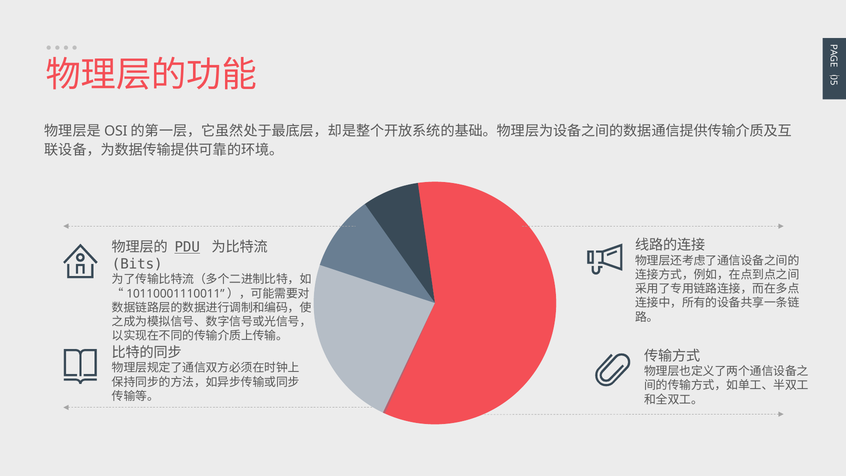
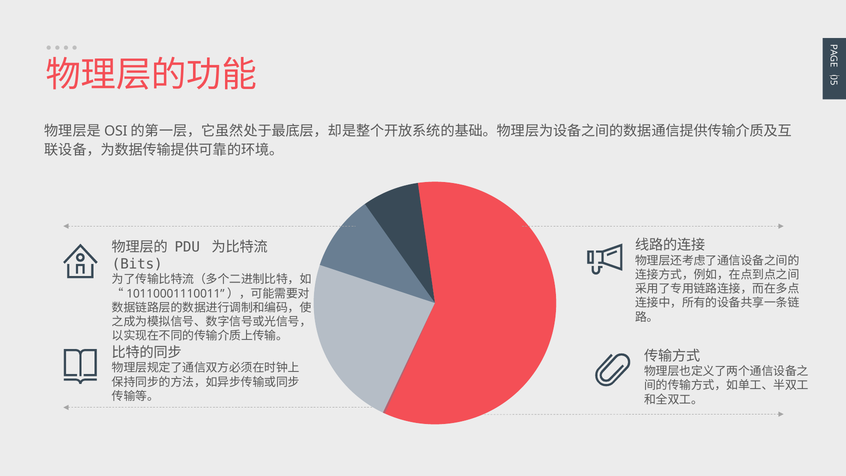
PDU underline: present -> none
